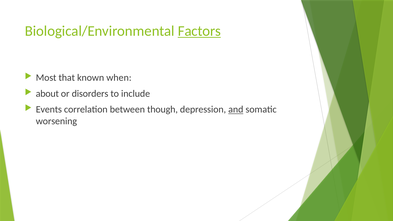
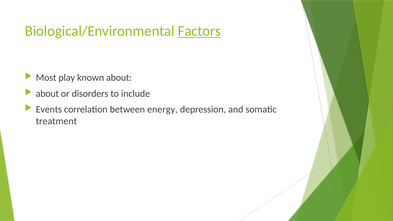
that: that -> play
known when: when -> about
though: though -> energy
and underline: present -> none
worsening: worsening -> treatment
